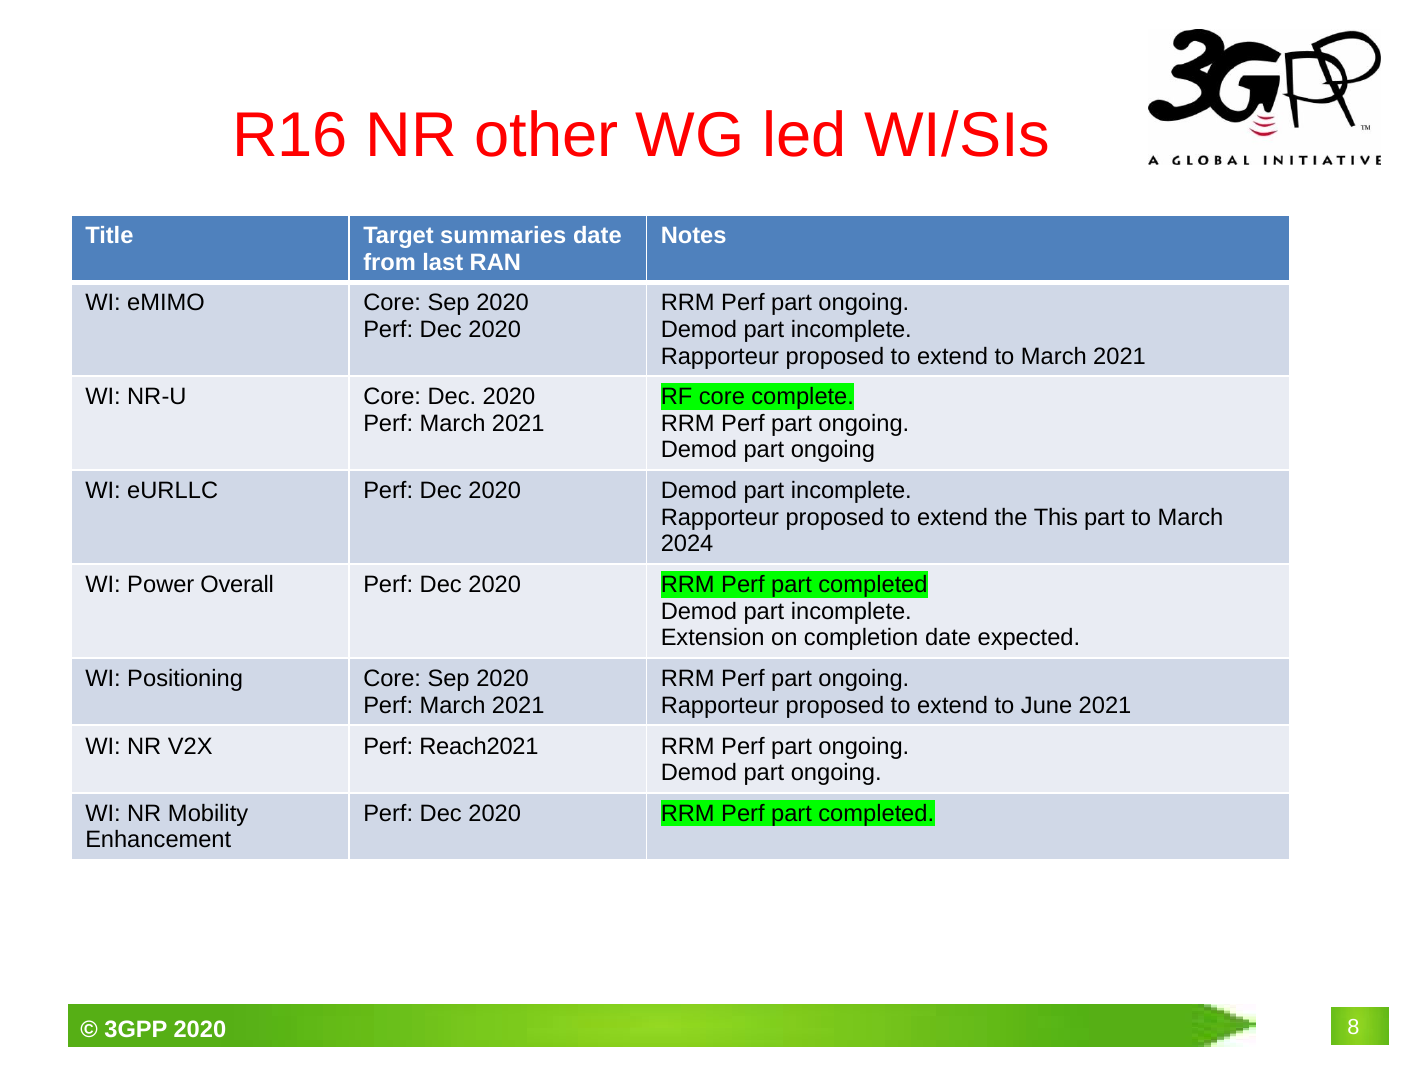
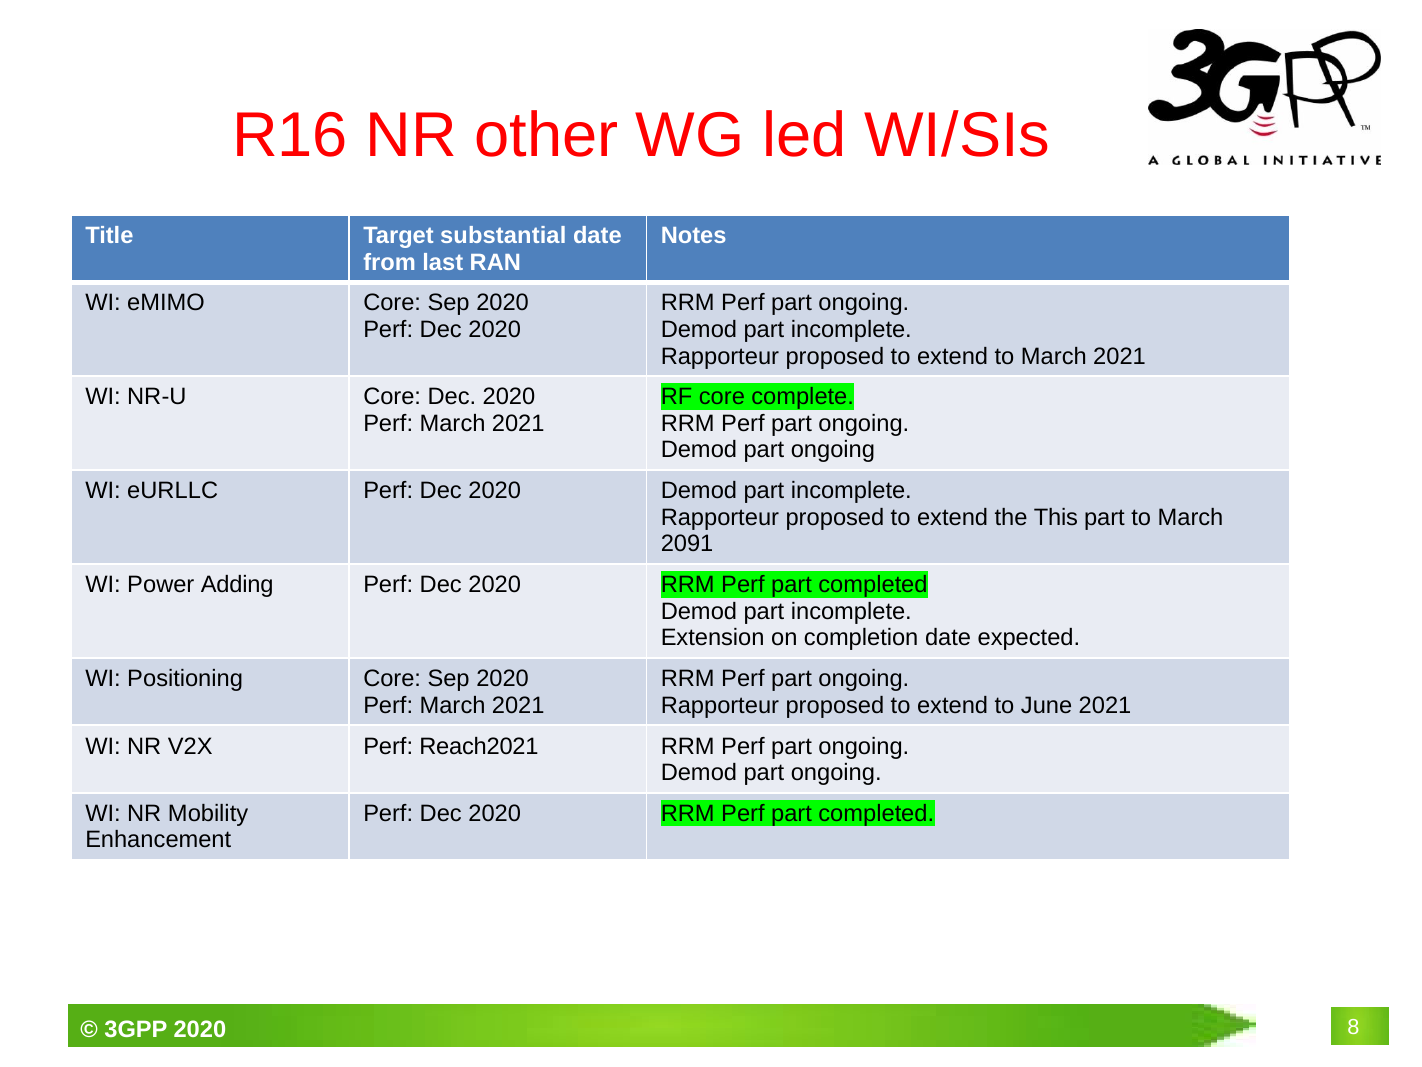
summaries: summaries -> substantial
2024: 2024 -> 2091
Overall: Overall -> Adding
